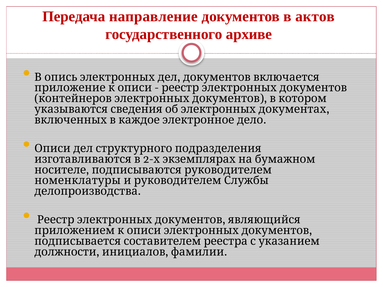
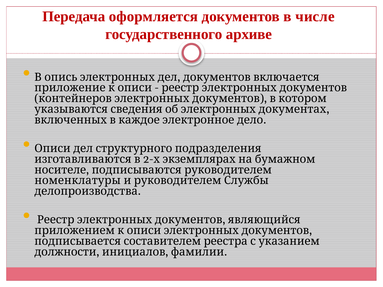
направление: направление -> оформляется
актов: актов -> числе
